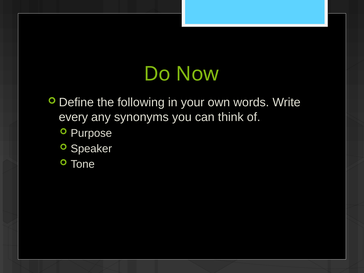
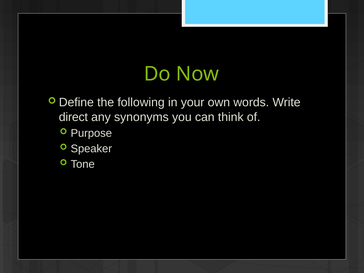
every: every -> direct
